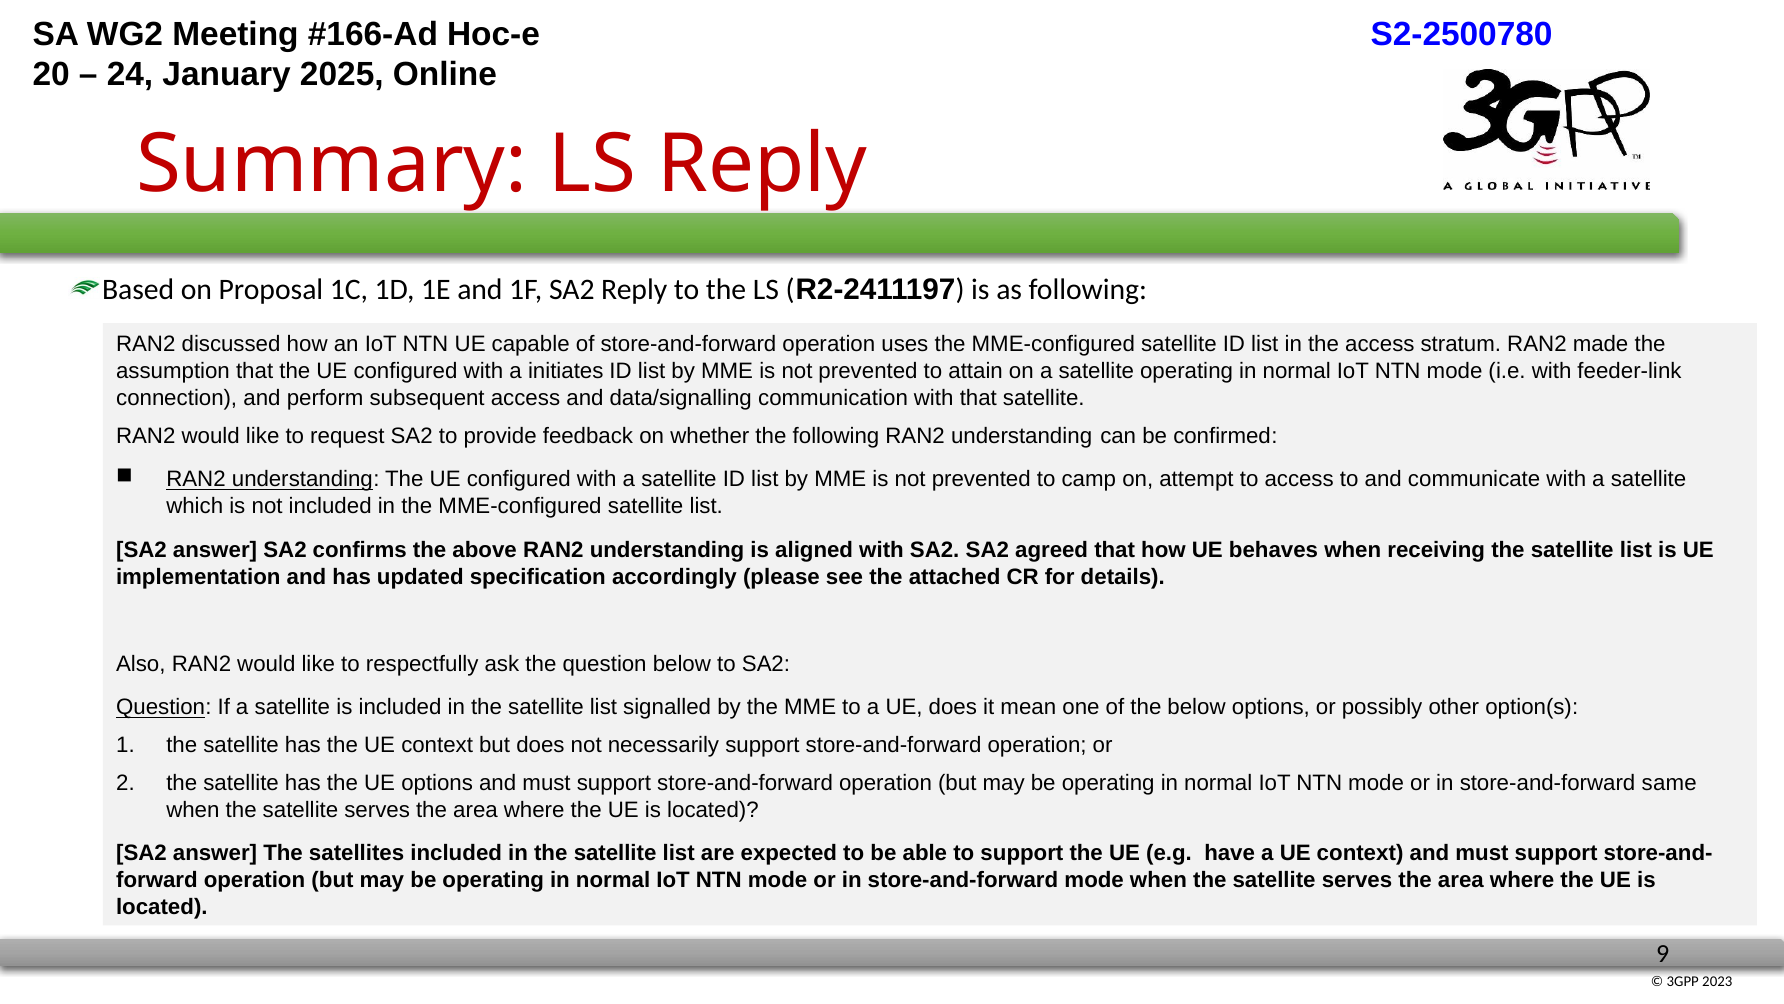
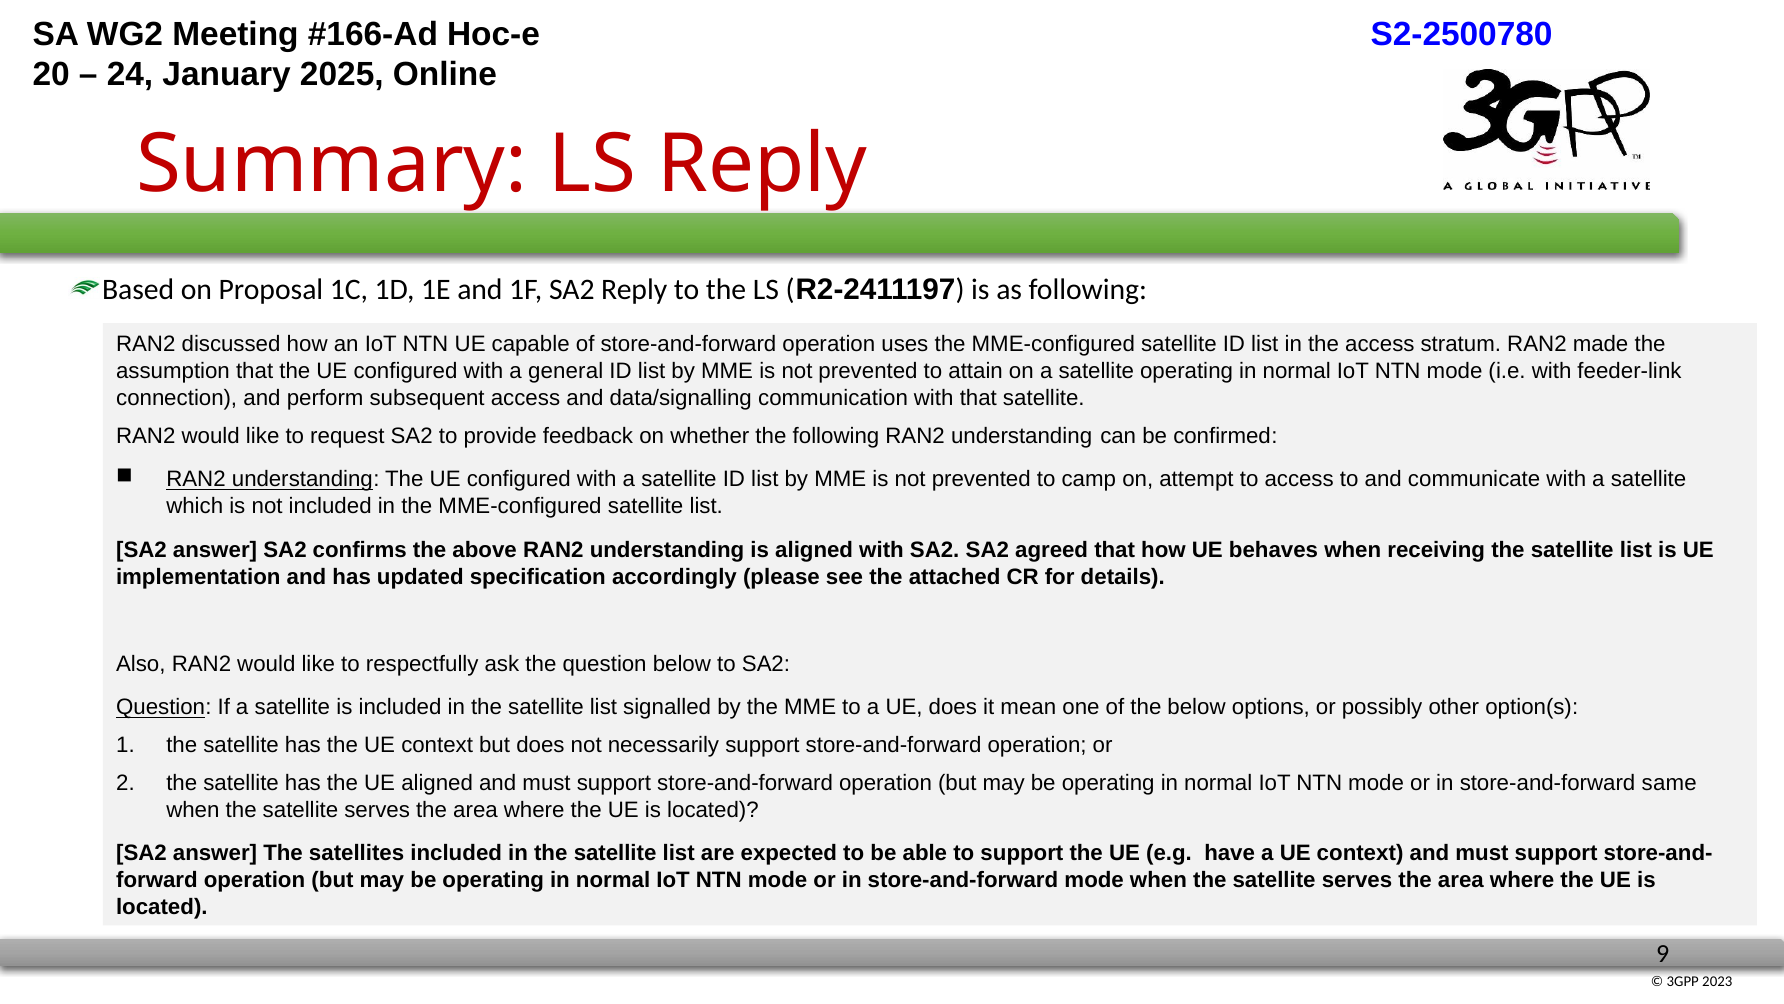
initiates: initiates -> general
UE options: options -> aligned
